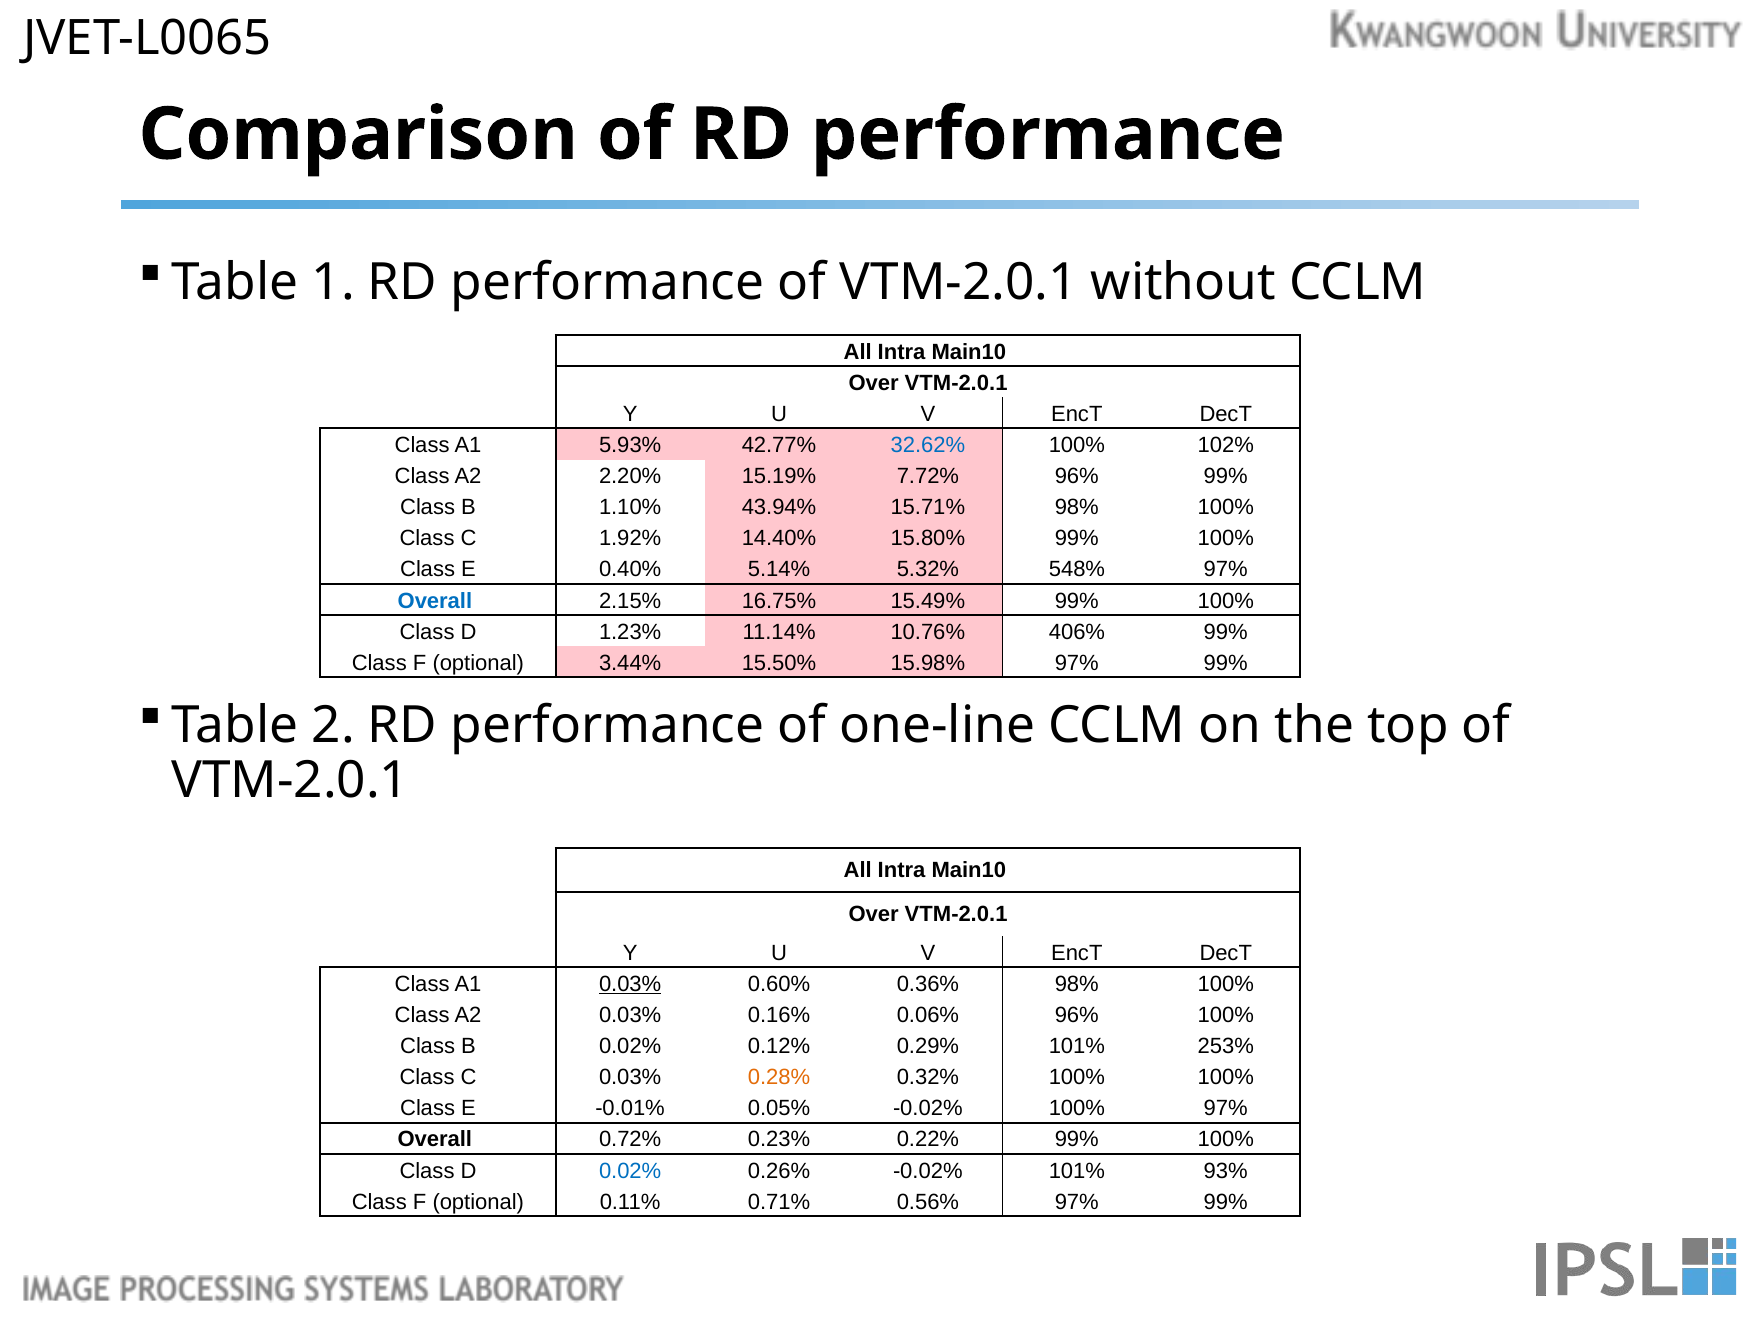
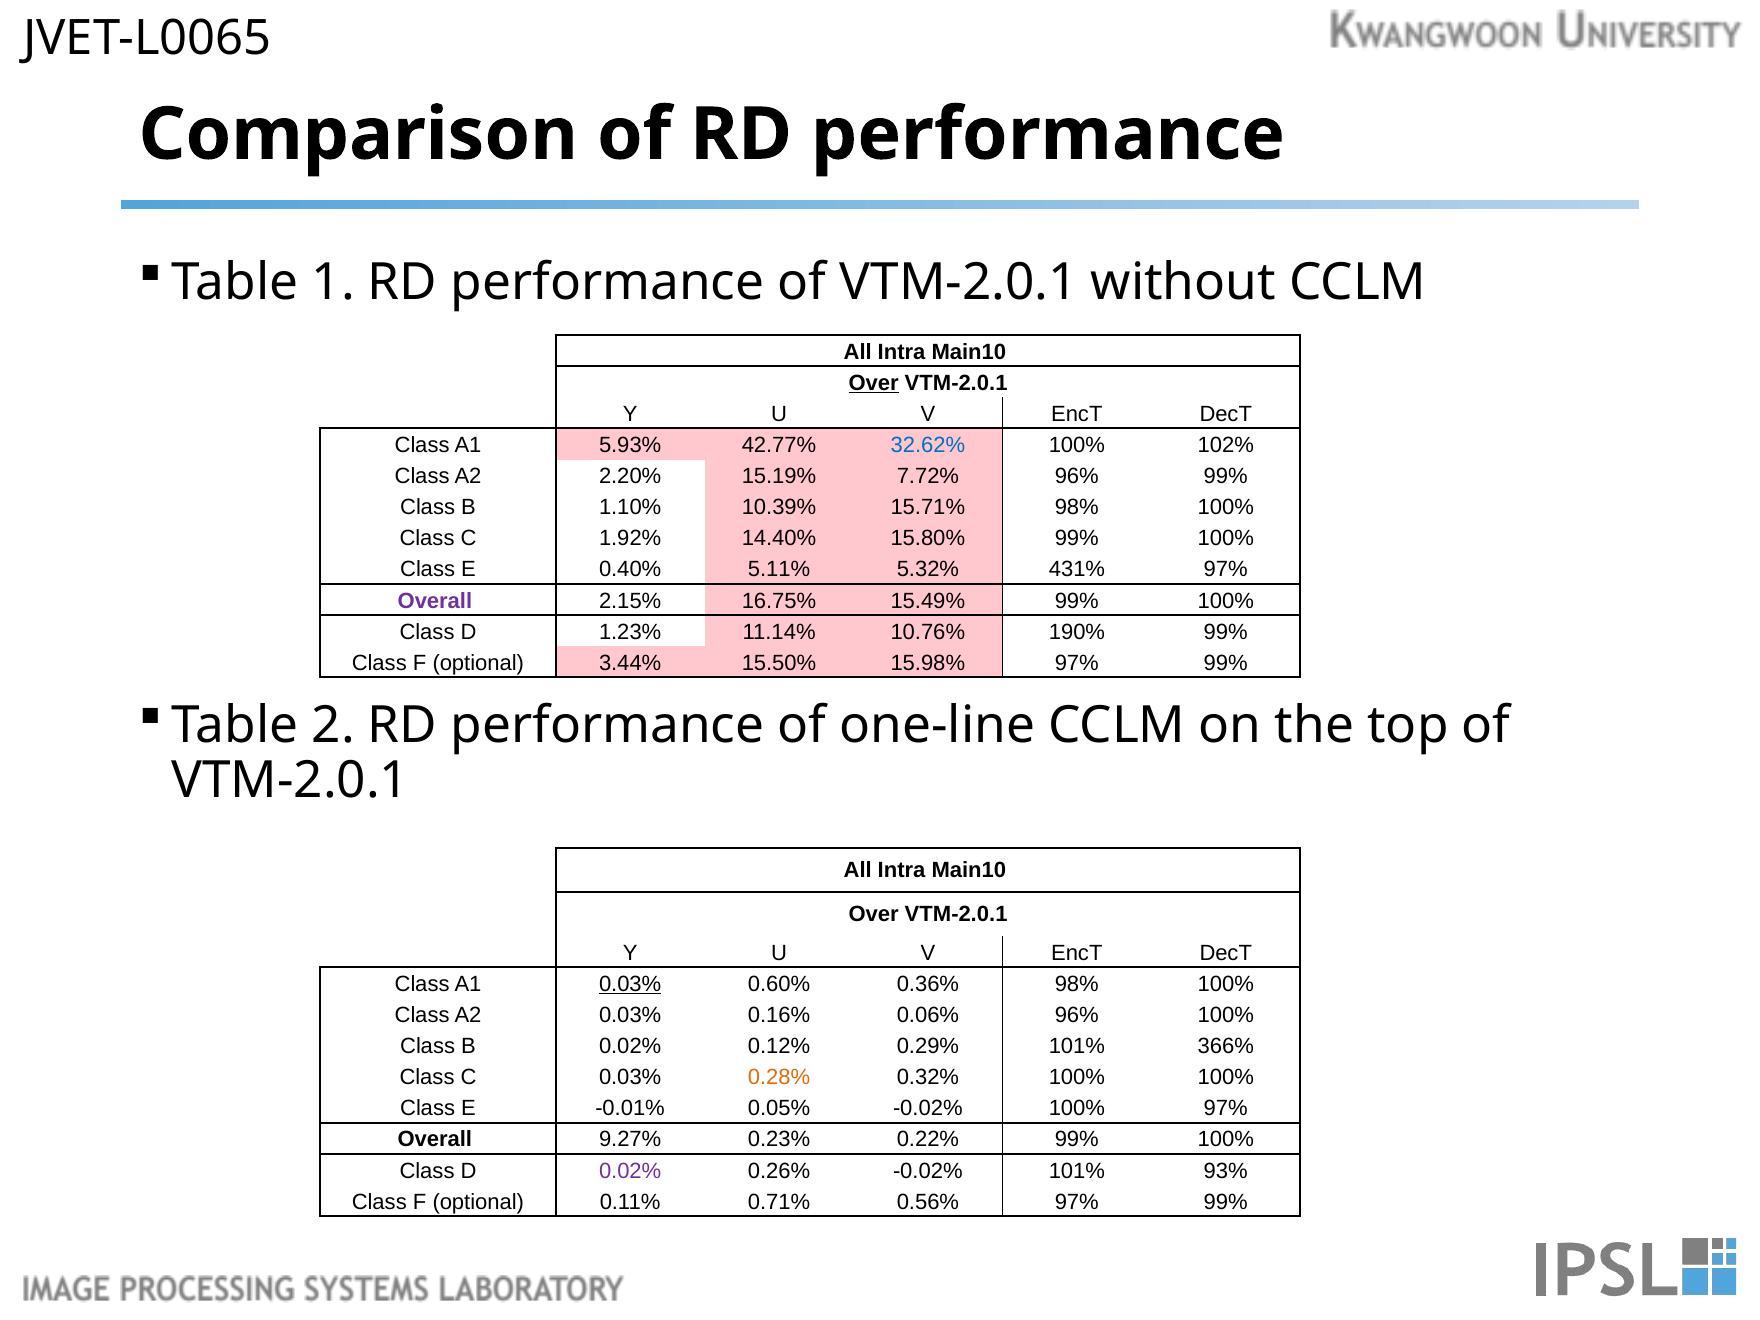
Over at (874, 383) underline: none -> present
43.94%: 43.94% -> 10.39%
5.14%: 5.14% -> 5.11%
548%: 548% -> 431%
Overall at (435, 601) colour: blue -> purple
406%: 406% -> 190%
253%: 253% -> 366%
0.72%: 0.72% -> 9.27%
0.02% at (630, 1171) colour: blue -> purple
